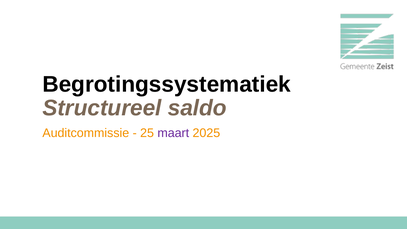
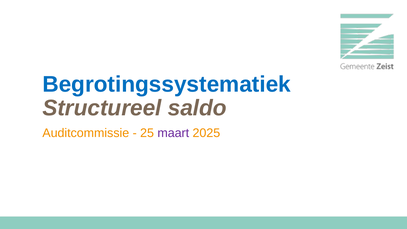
Begrotingssystematiek colour: black -> blue
